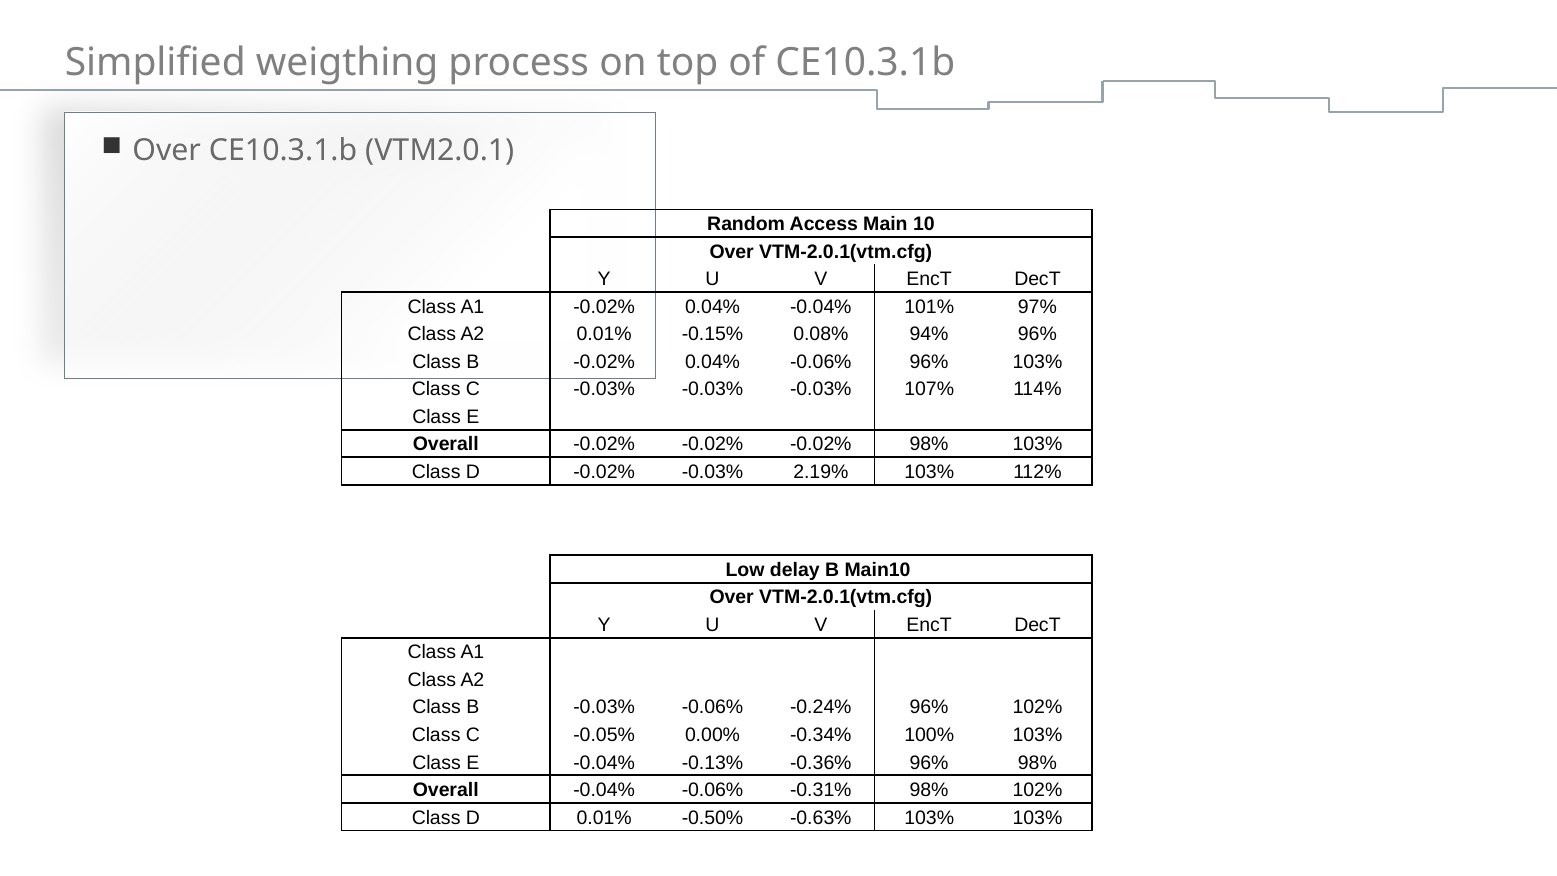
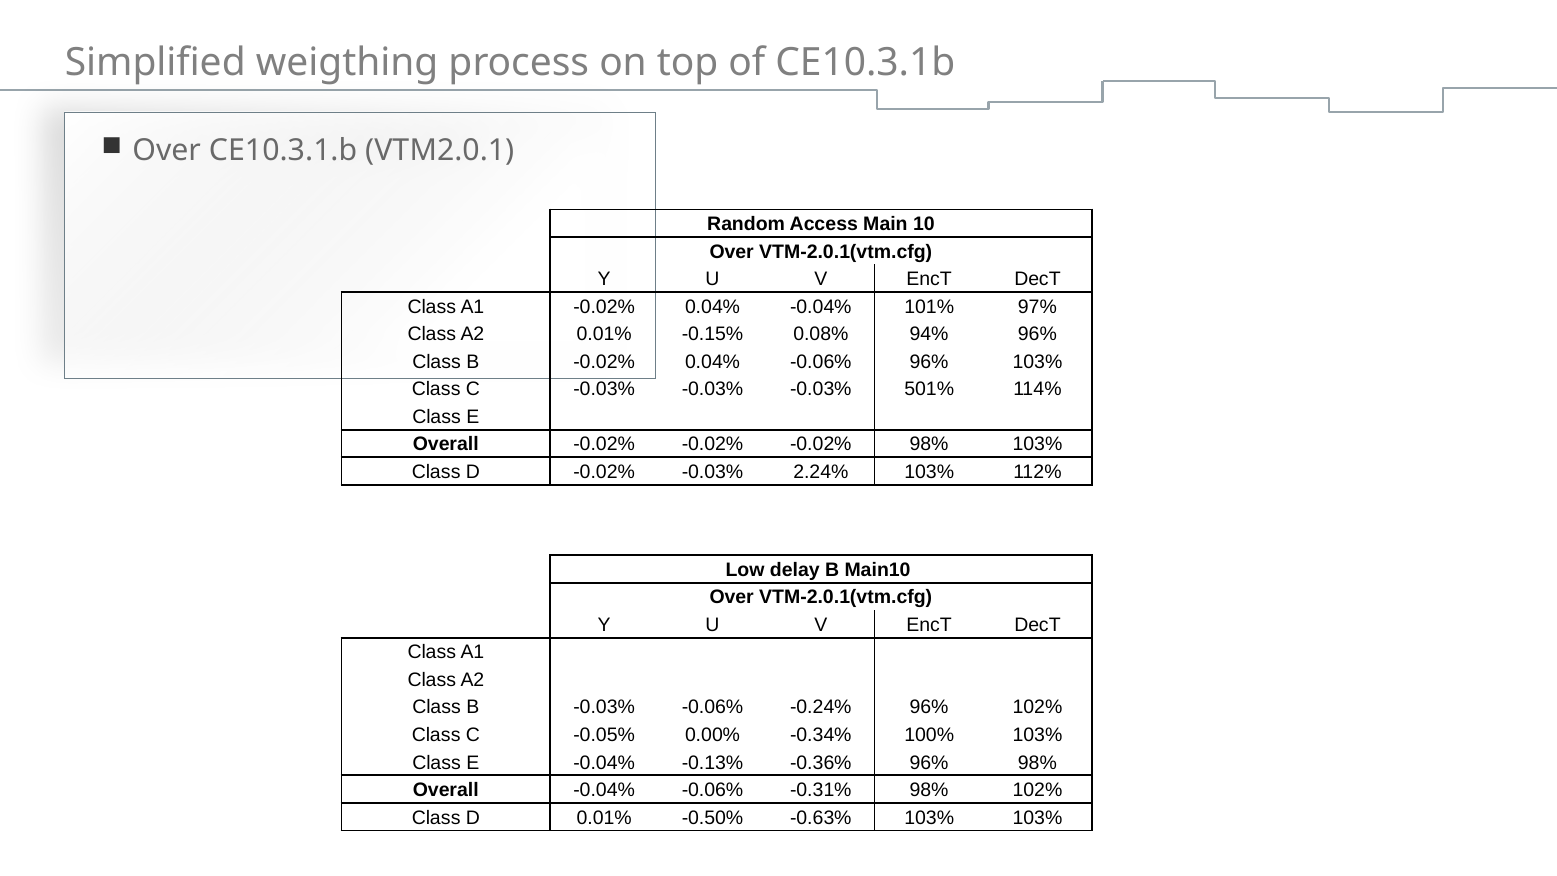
107%: 107% -> 501%
2.19%: 2.19% -> 2.24%
